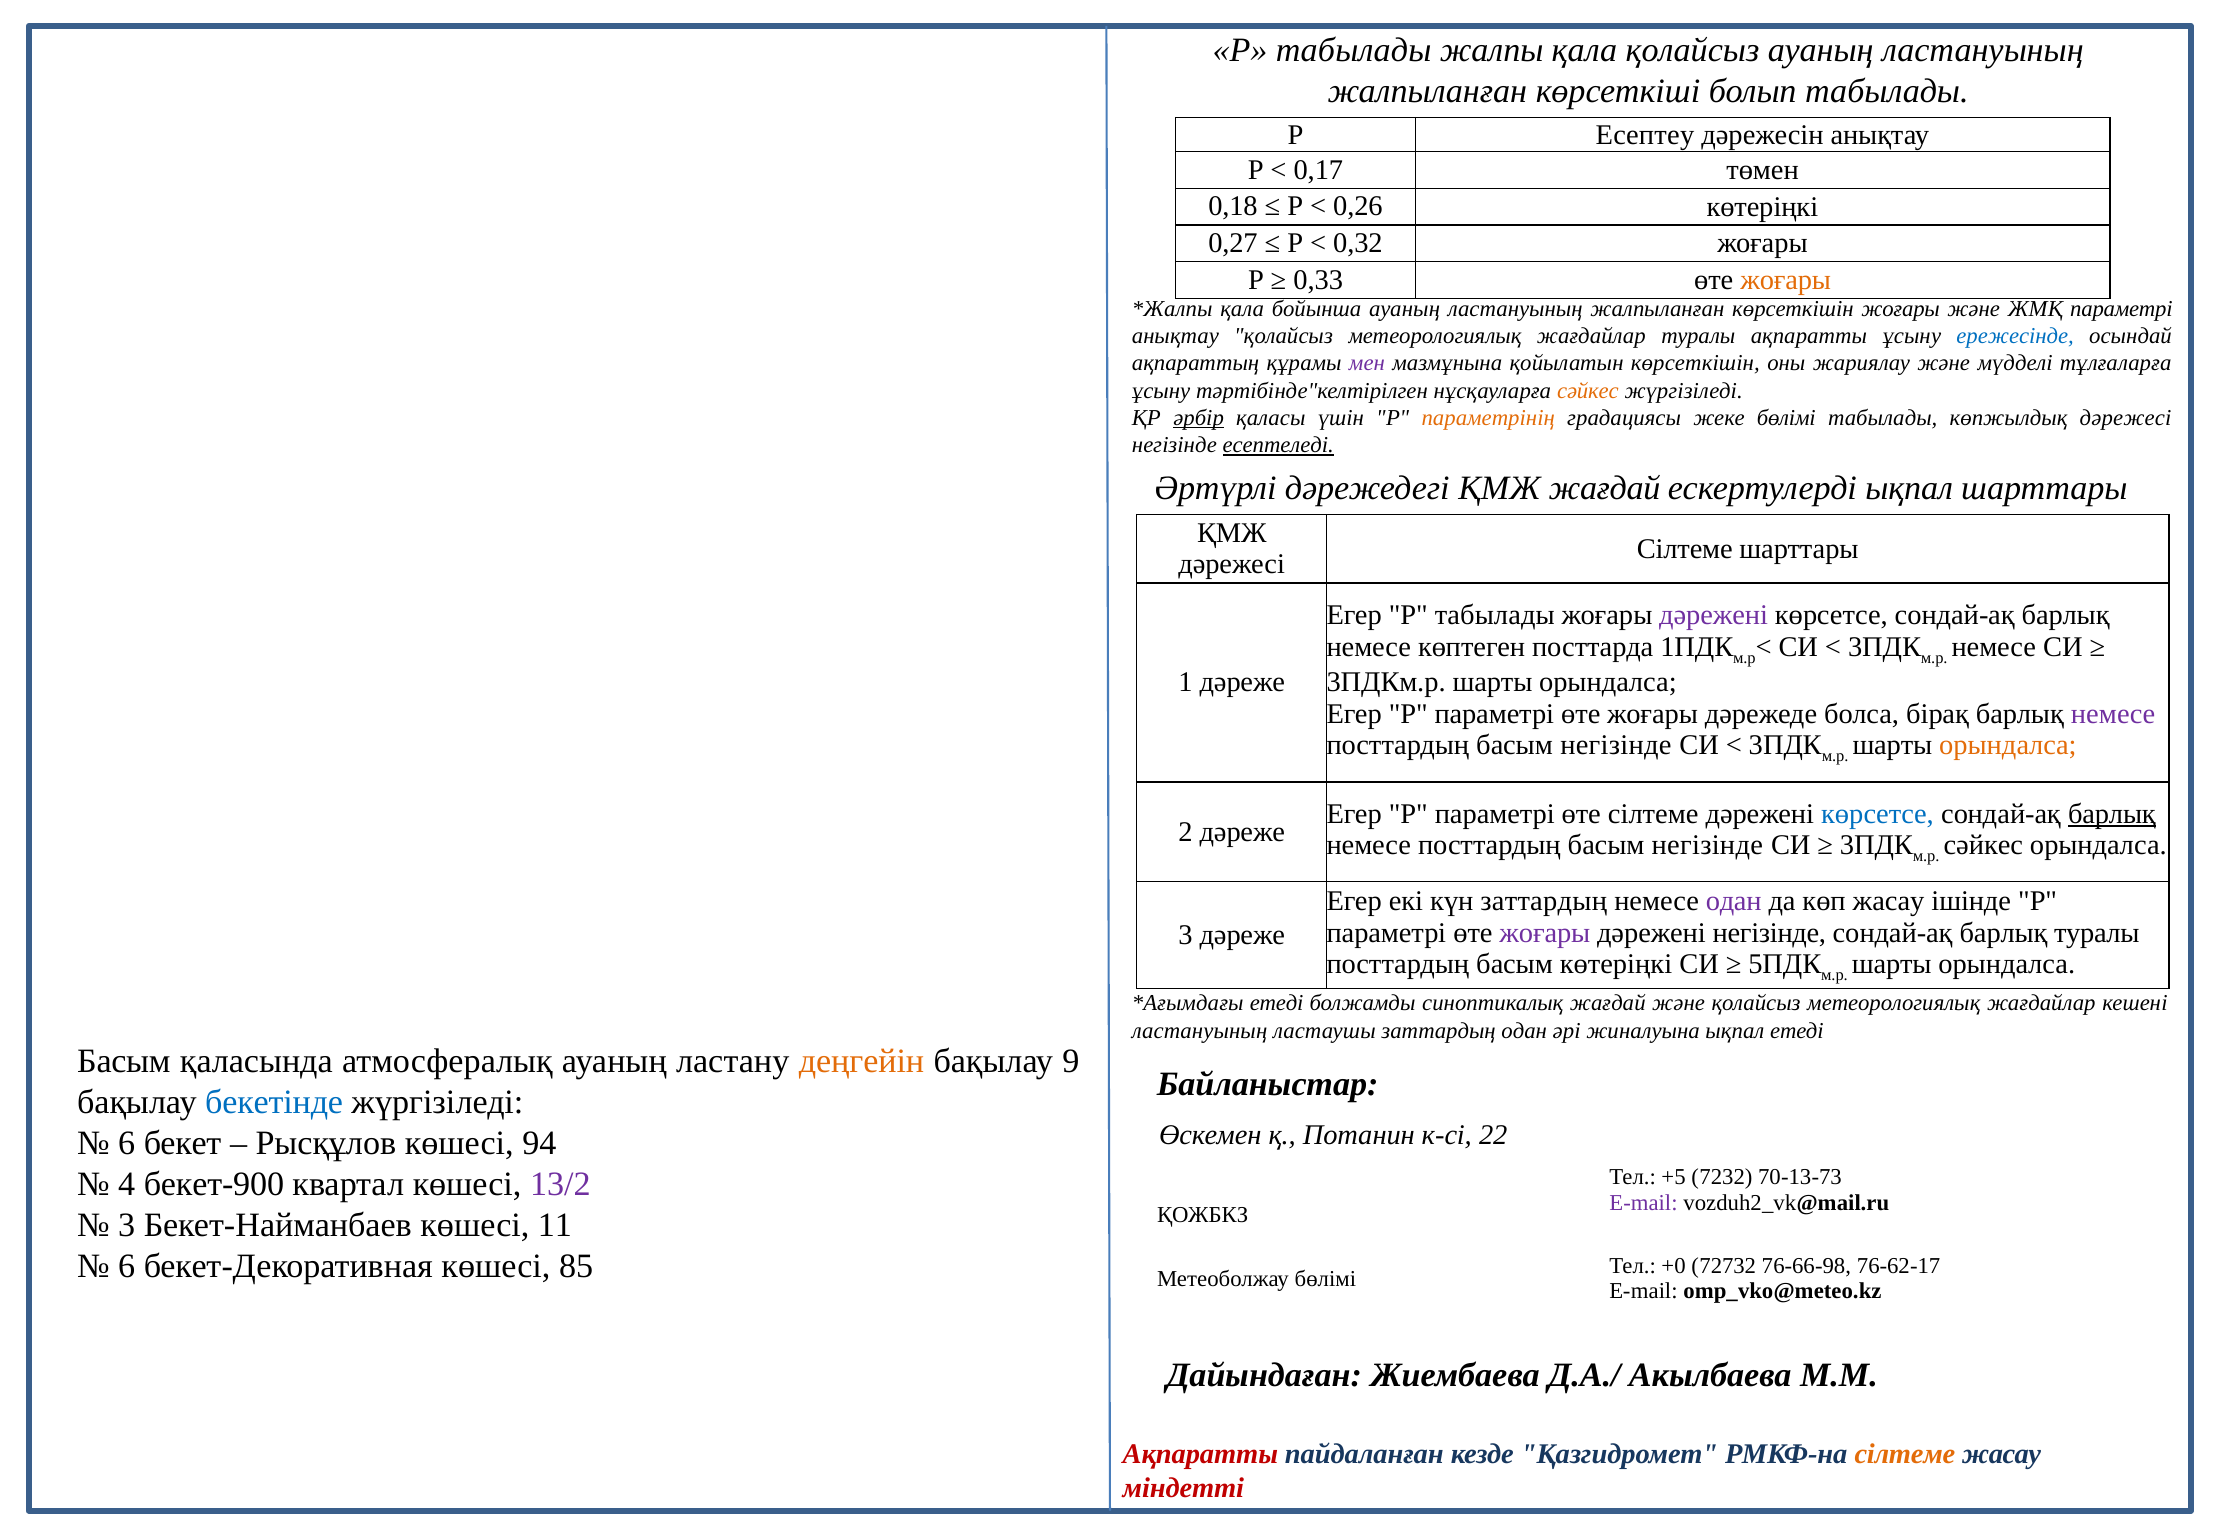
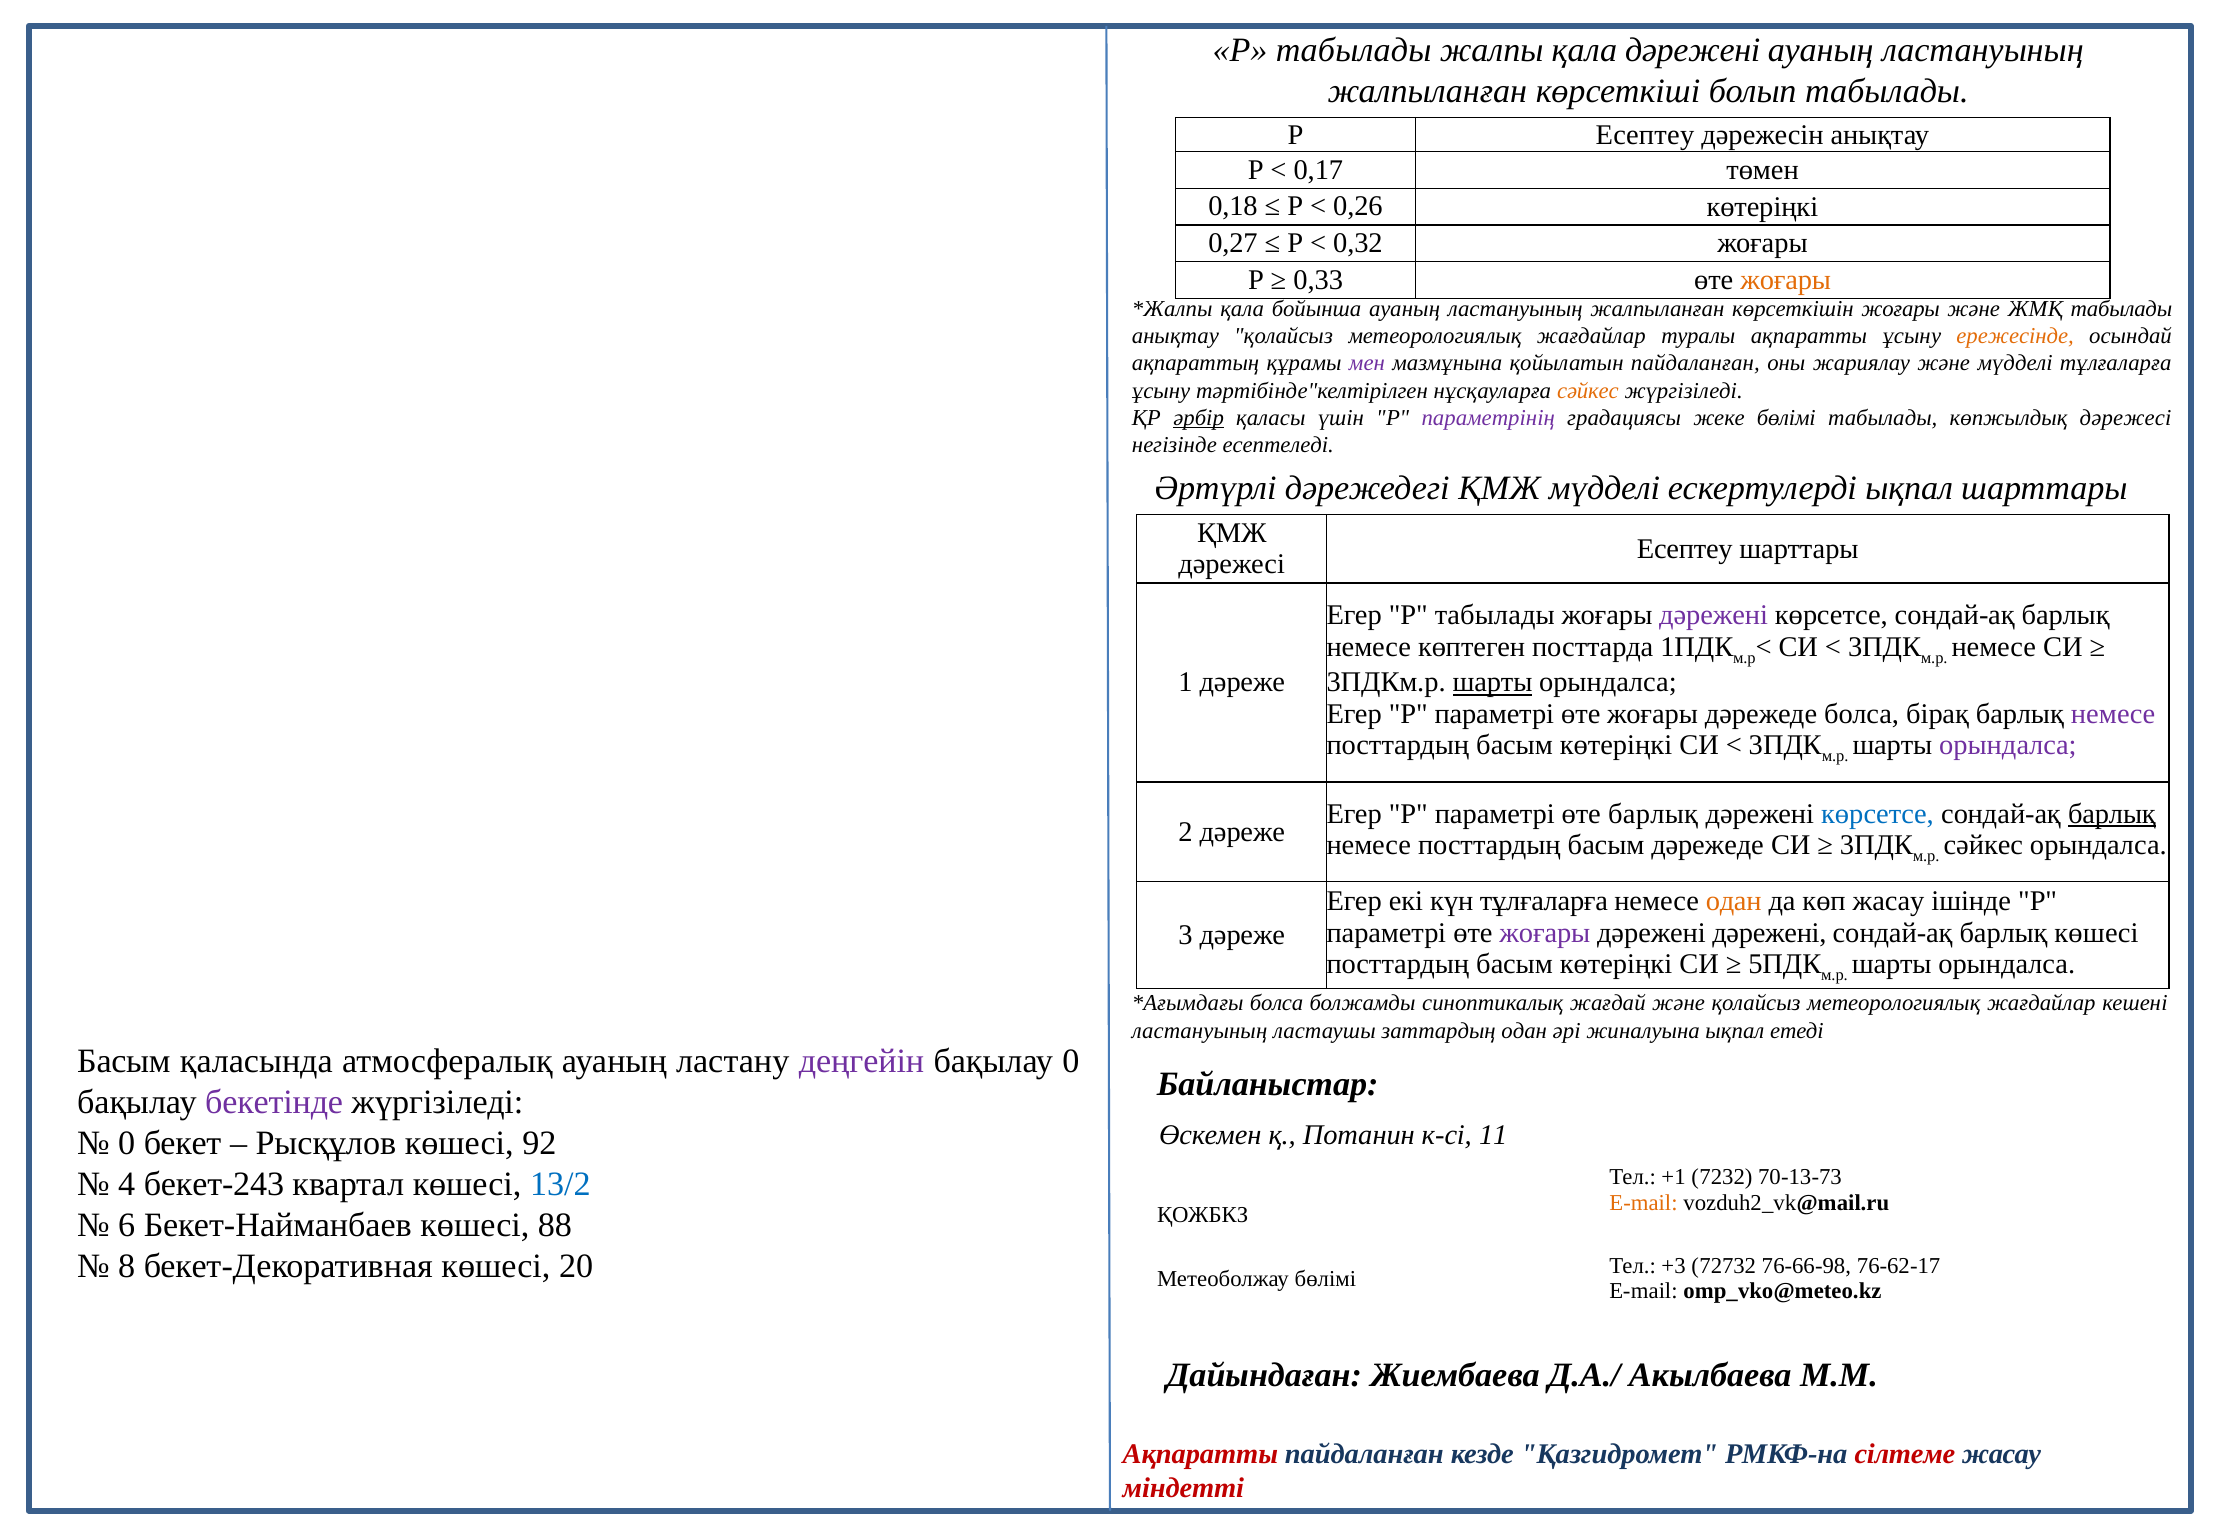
қала қолайсыз: қолайсыз -> дәрежені
ЖМҚ параметрі: параметрі -> табылады
ережесінде colour: blue -> orange
қойылатын көрсеткішін: көрсеткішін -> пайдаланған
параметрінің colour: orange -> purple
есептеледі underline: present -> none
ҚМЖ жағдай: жағдай -> мүдделі
Сілтеме at (1685, 549): Сілтеме -> Есептеу
шарты at (1493, 682) underline: none -> present
негізінде at (1616, 745): негізінде -> көтеріңкі
орындалса at (2008, 745) colour: orange -> purple
өте сілтеме: сілтеме -> барлық
негізінде at (1707, 845): негізінде -> дәрежеде
күн заттардың: заттардың -> тұлғаларға
одан at (1734, 902) colour: purple -> orange
дәрежені негізінде: негізінде -> дәрежені
барлық туралы: туралы -> көшесі
етеді at (1277, 1003): етеді -> болса
деңгейін colour: orange -> purple
бақылау 9: 9 -> 0
бекетінде colour: blue -> purple
22: 22 -> 11
6 at (127, 1143): 6 -> 0
94: 94 -> 92
+5: +5 -> +1
бекет-900: бекет-900 -> бекет-243
13/2 colour: purple -> blue
E-mail at (1643, 1202) colour: purple -> orange
3 at (127, 1225): 3 -> 6
11: 11 -> 88
6 at (127, 1266): 6 -> 8
85: 85 -> 20
+0: +0 -> +3
сілтеме at (1905, 1454) colour: orange -> red
